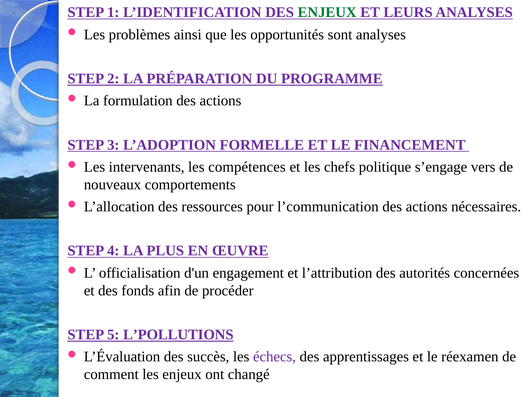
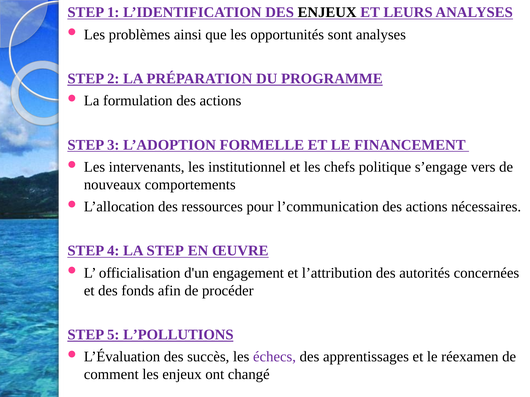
ENJEUX at (327, 12) colour: green -> black
compétences: compétences -> institutionnel
LA PLUS: PLUS -> STEP
